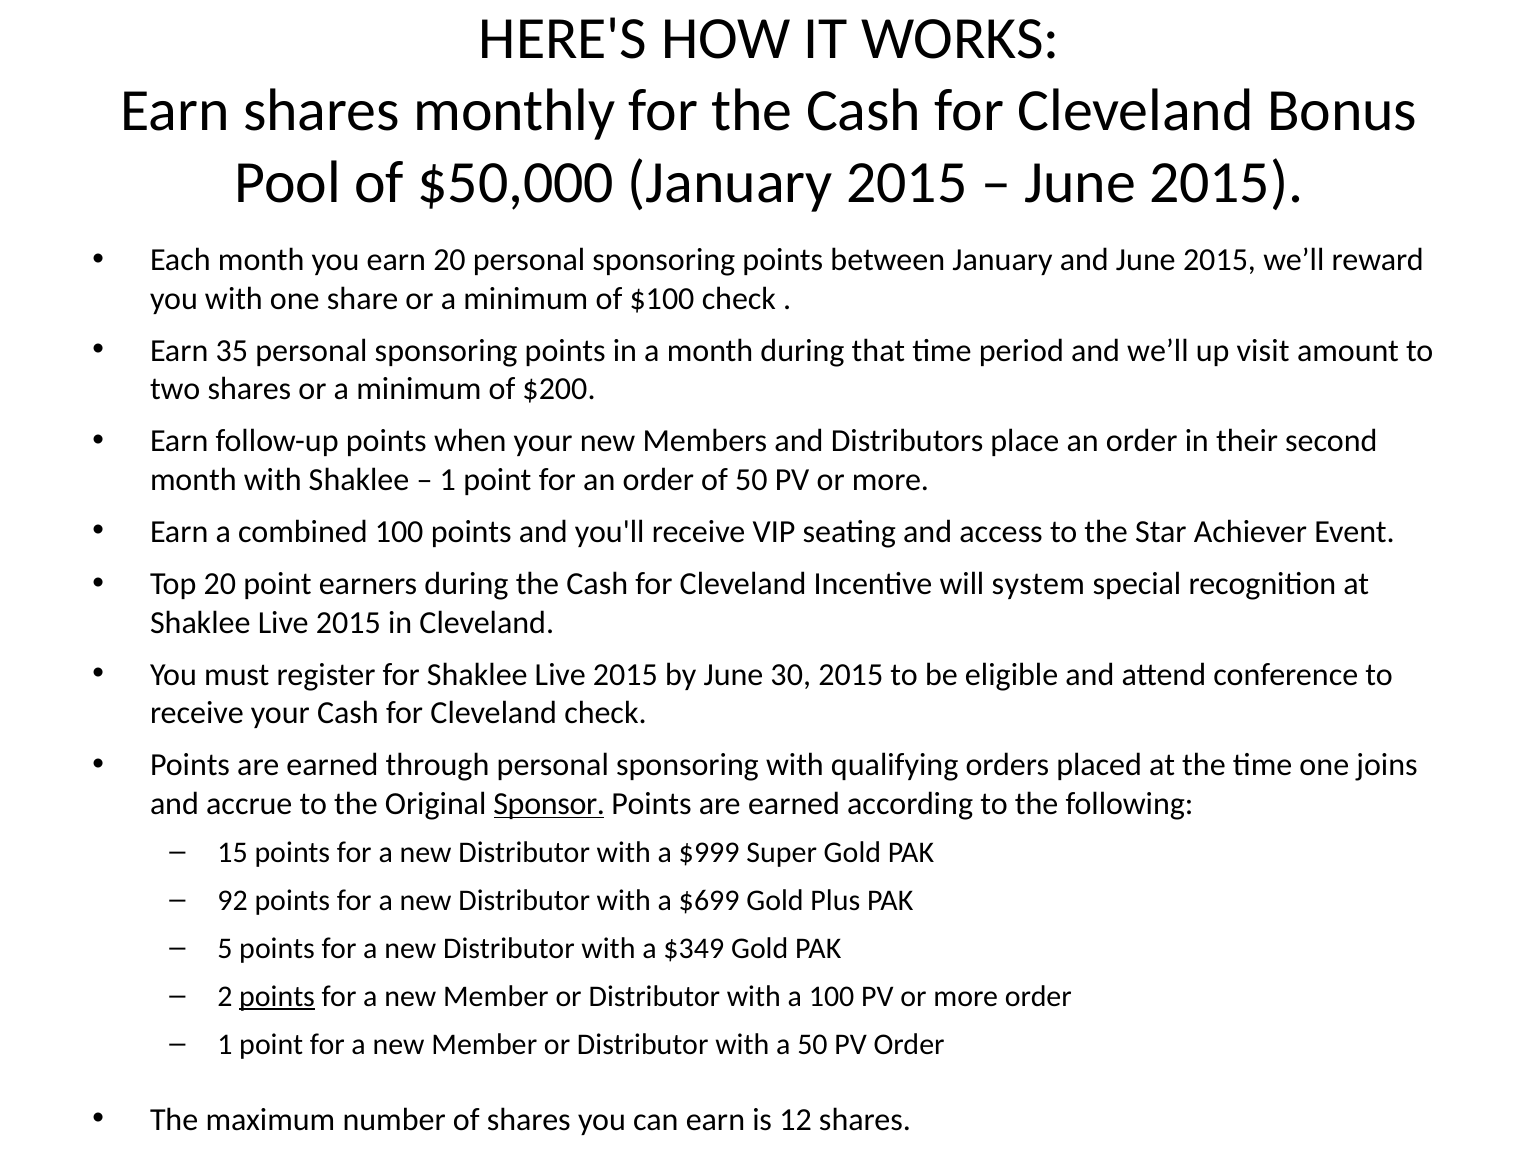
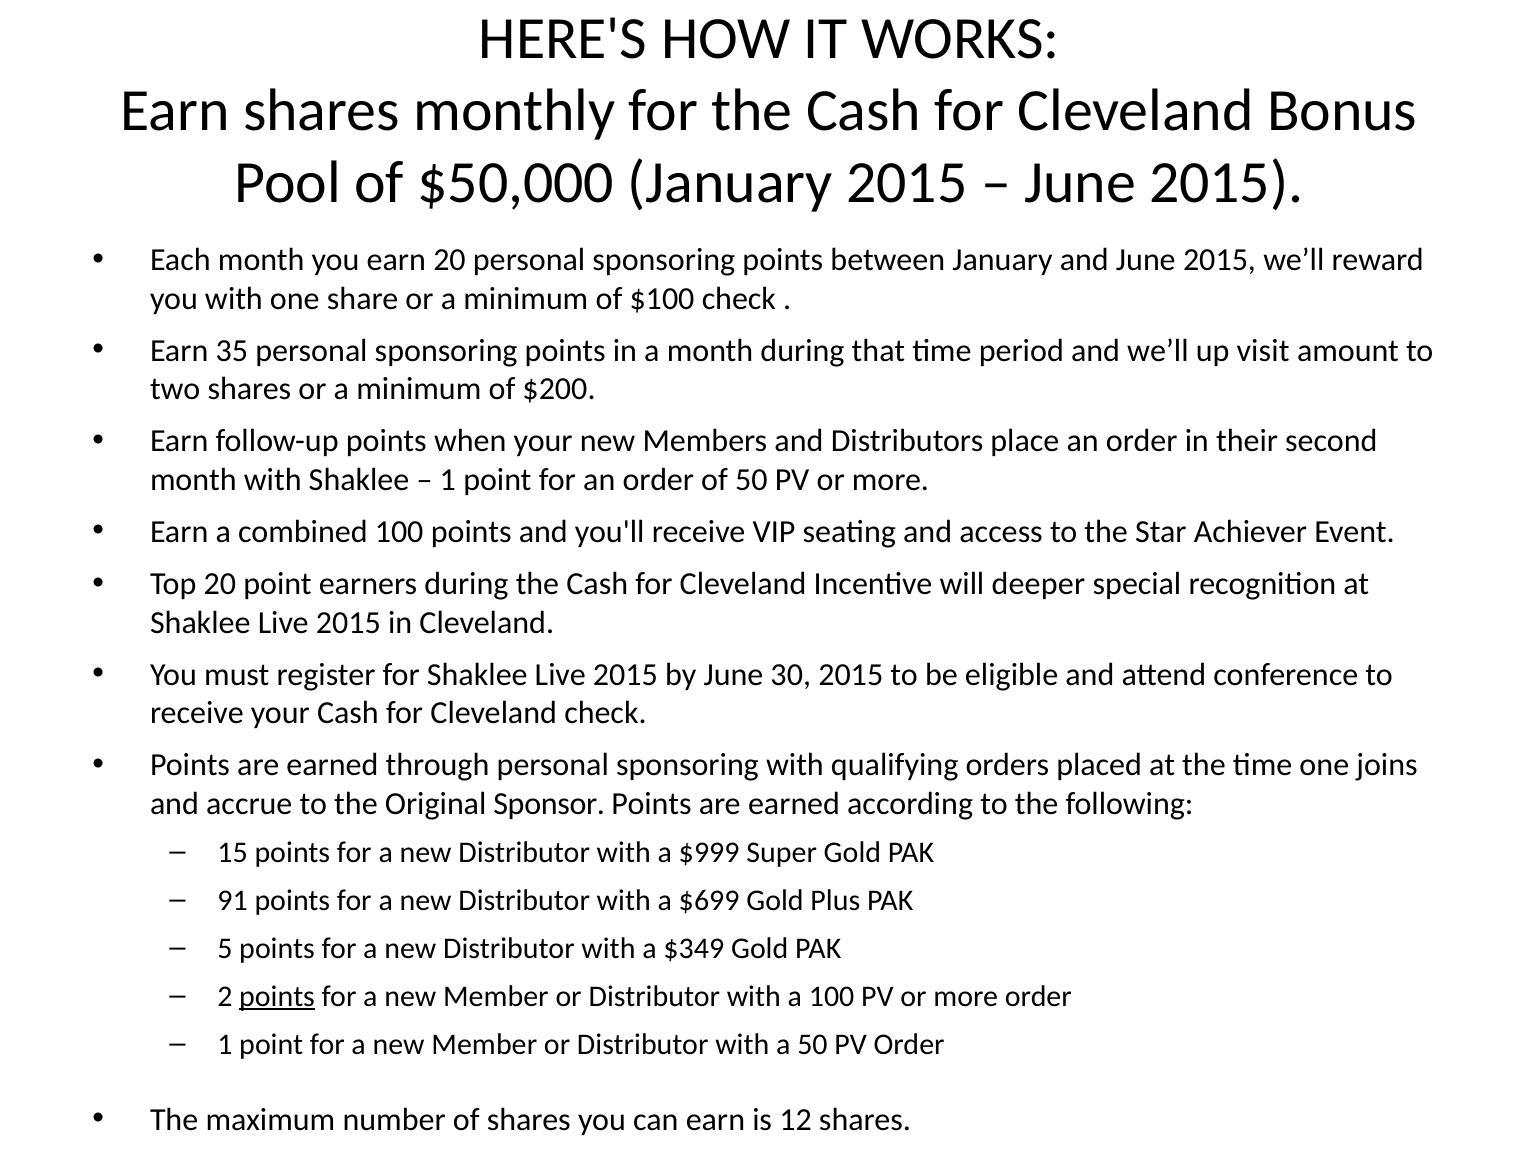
system: system -> deeper
Sponsor underline: present -> none
92: 92 -> 91
